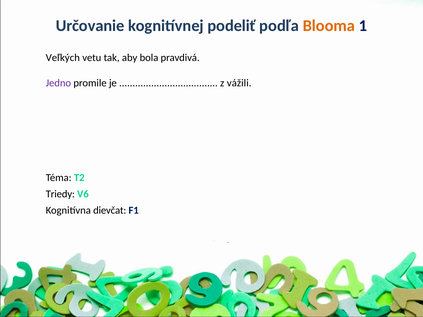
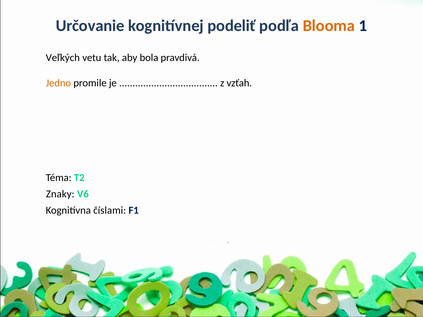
Jedno colour: purple -> orange
vážili: vážili -> vzťah
Triedy: Triedy -> Znaky
dievčat: dievčat -> číslami
